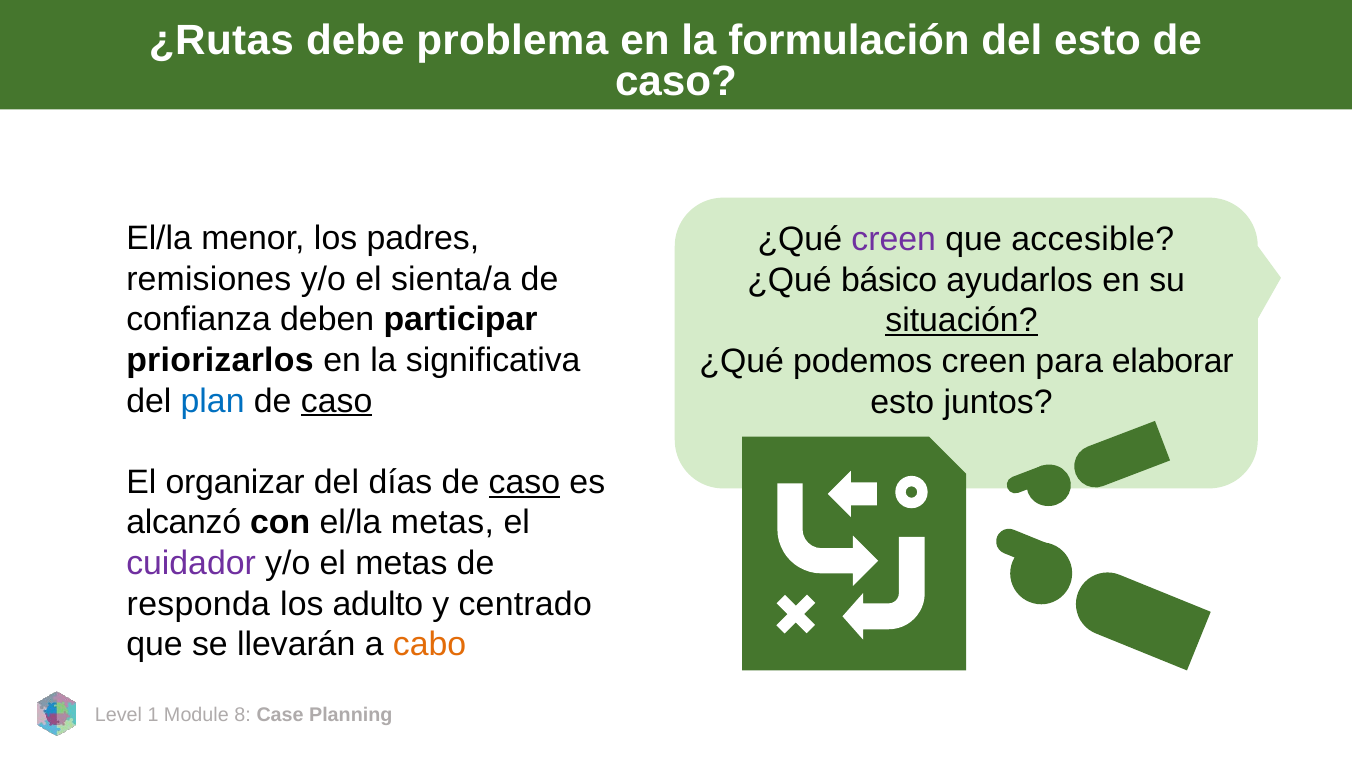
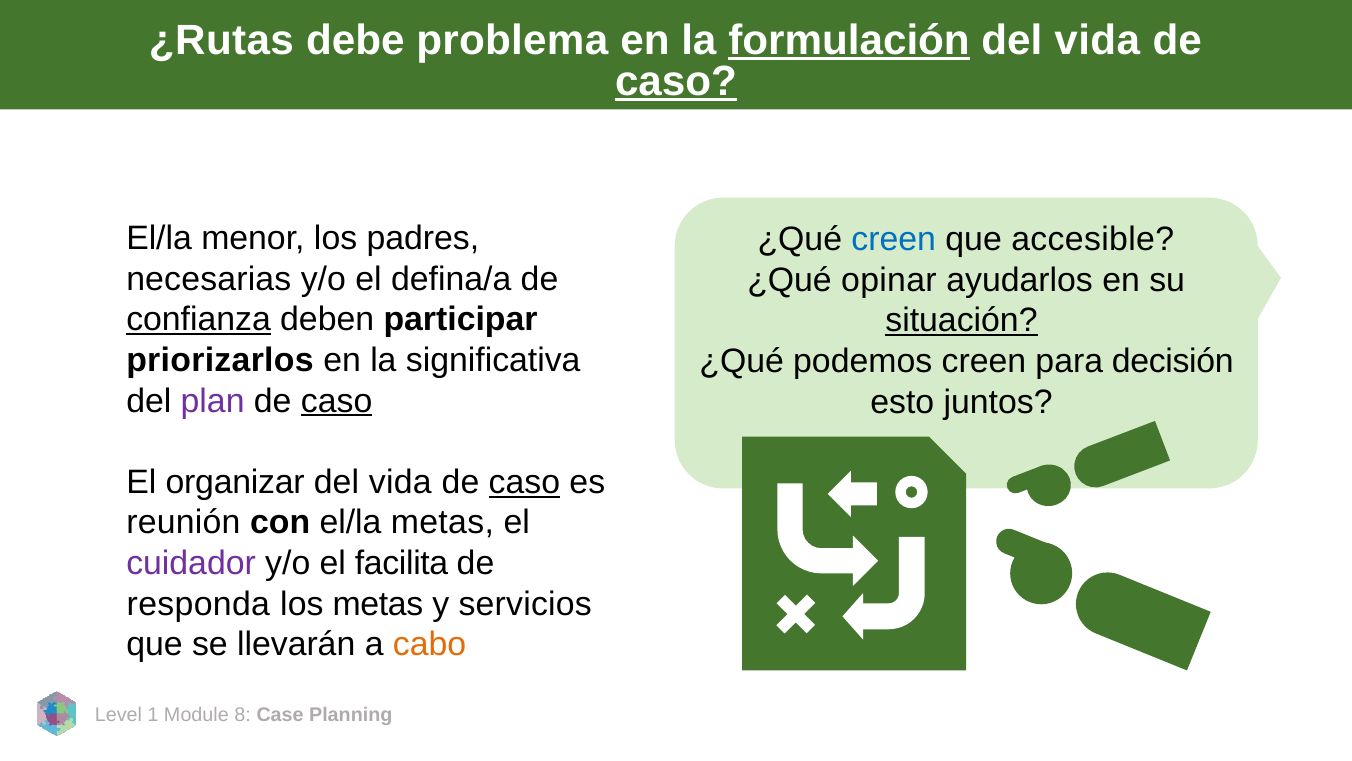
formulación underline: none -> present
esto at (1098, 40): esto -> vida
caso at (676, 81) underline: none -> present
creen at (894, 239) colour: purple -> blue
remisiones: remisiones -> necesarias
sienta/a: sienta/a -> defina/a
básico: básico -> opinar
confianza underline: none -> present
elaborar: elaborar -> decisión
plan colour: blue -> purple
días at (400, 482): días -> vida
alcanzó: alcanzó -> reunión
el metas: metas -> facilita
los adulto: adulto -> metas
centrado: centrado -> servicios
